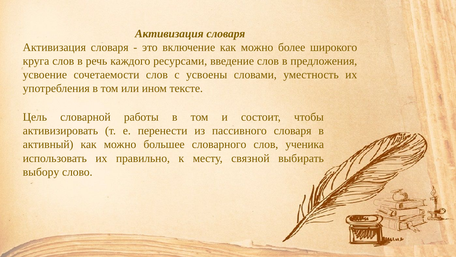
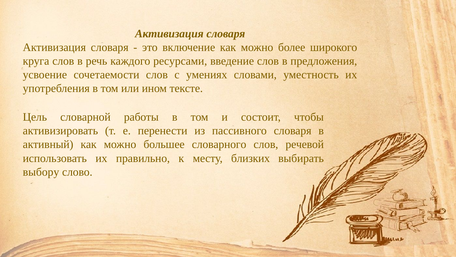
усвоены: усвоены -> умениях
ученика: ученика -> речевой
связной: связной -> близких
